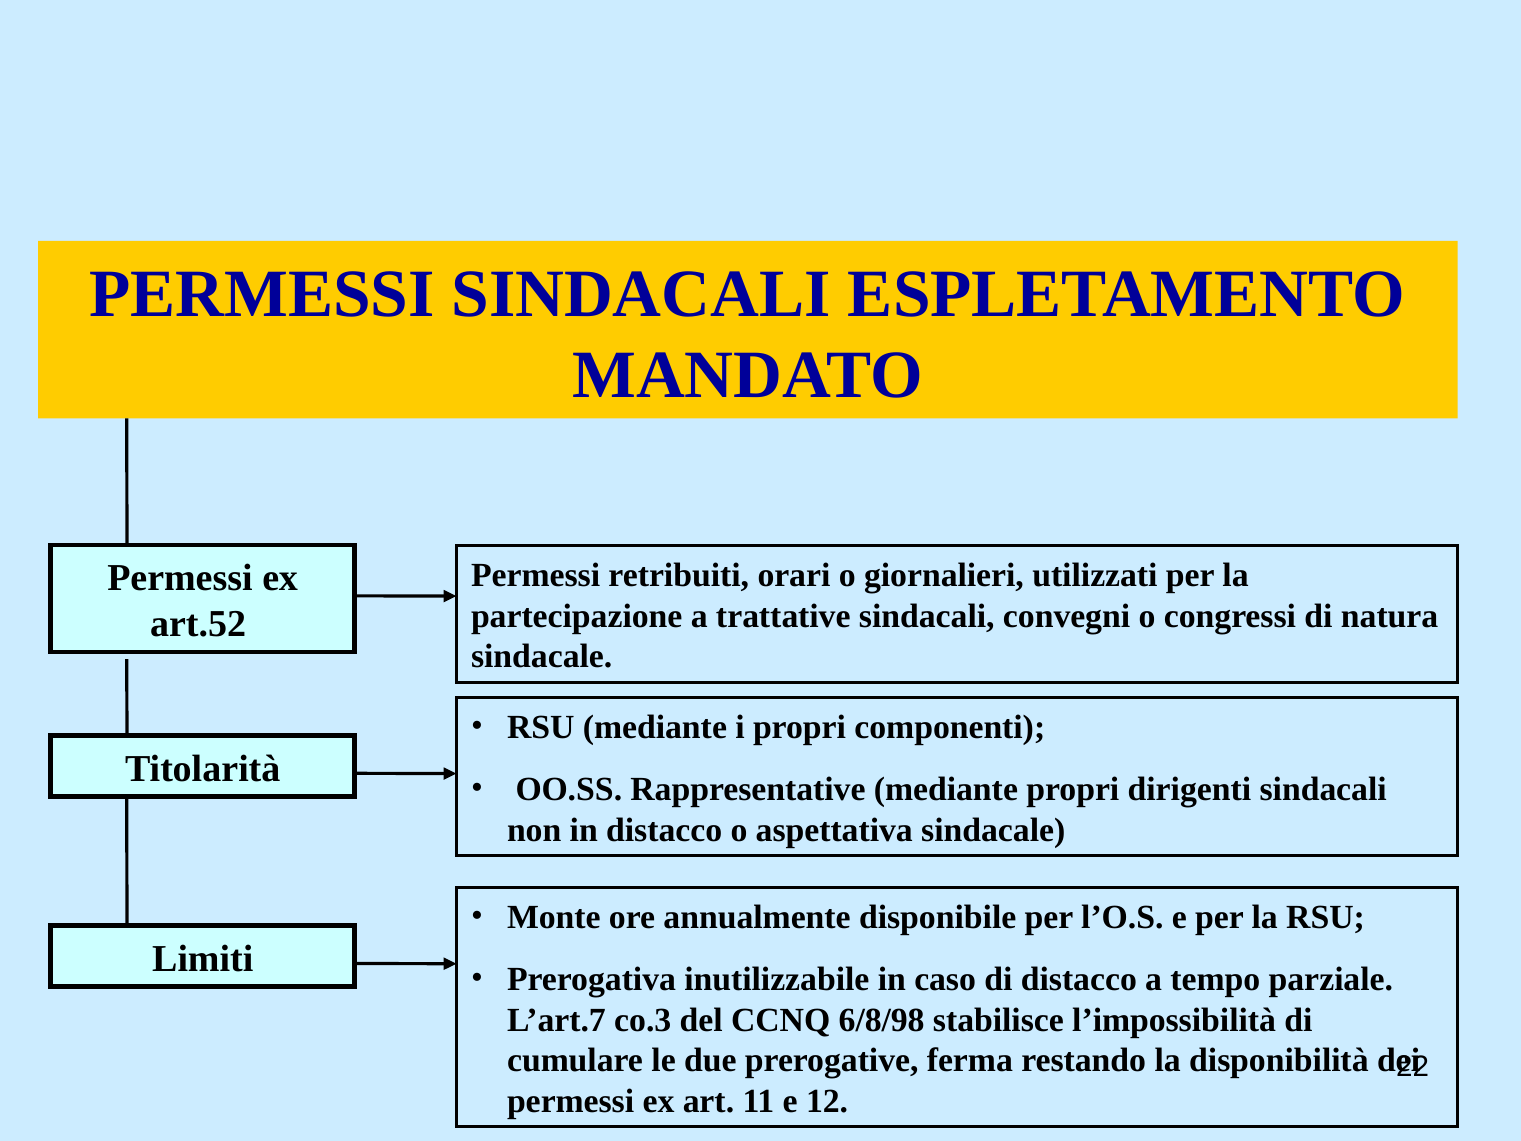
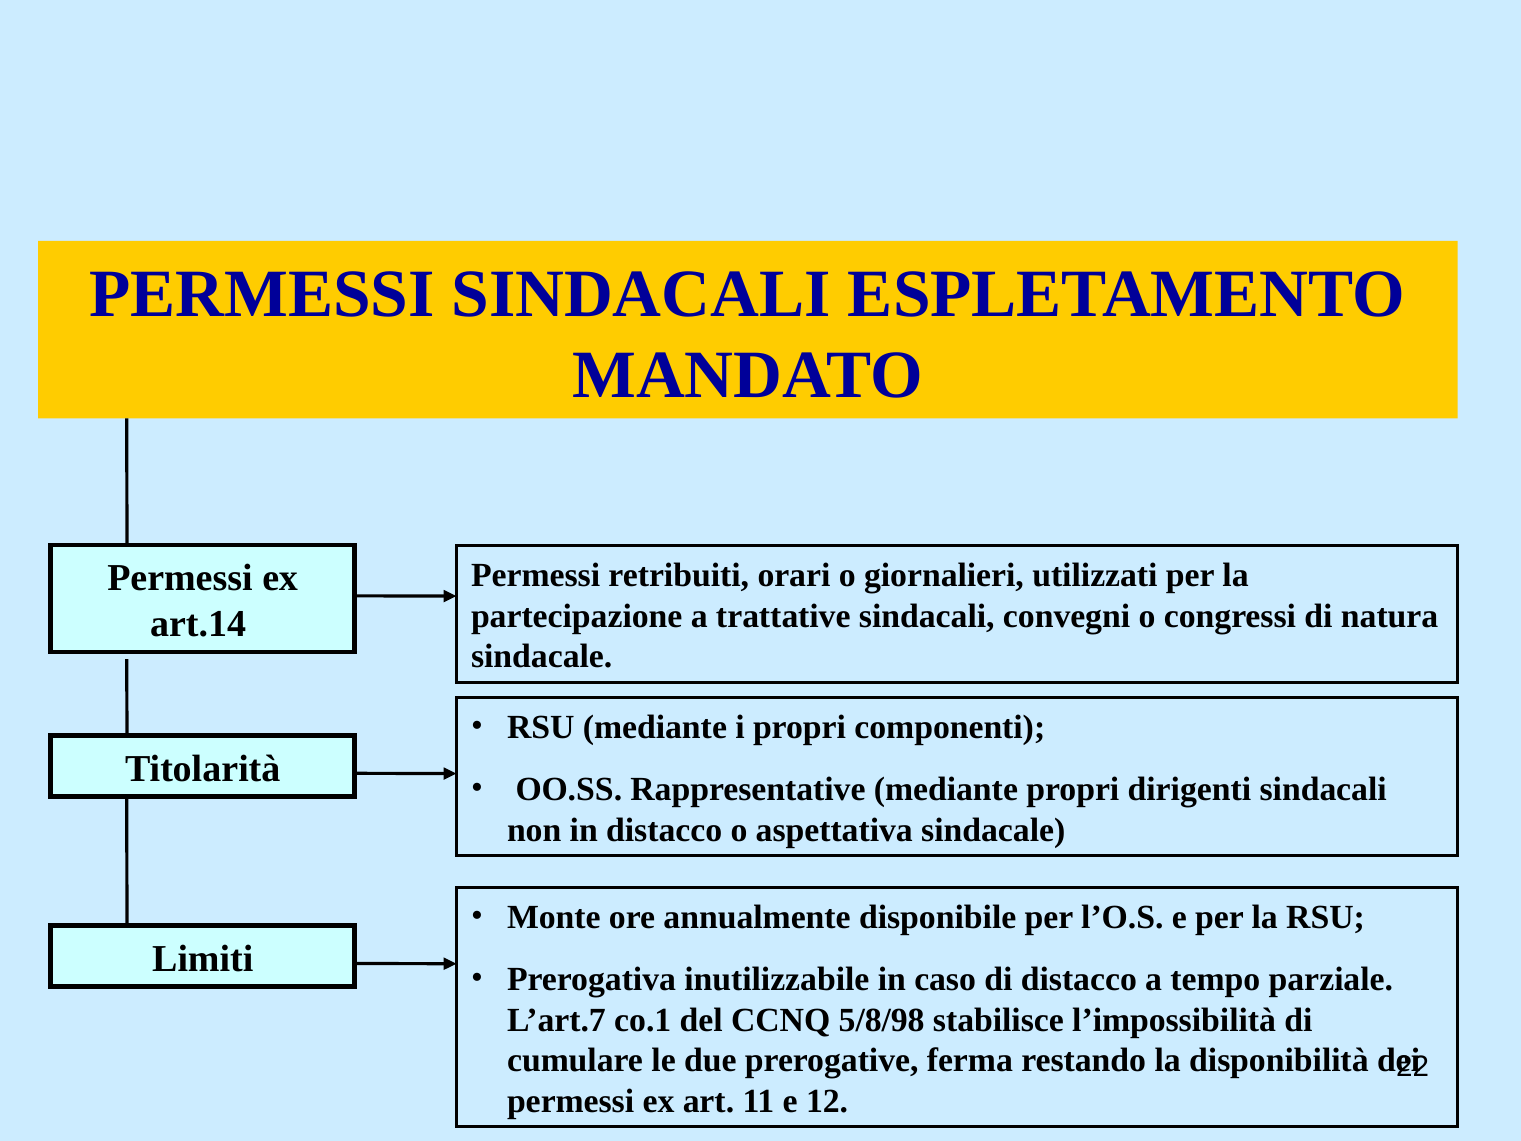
art.52: art.52 -> art.14
co.3: co.3 -> co.1
6/8/98: 6/8/98 -> 5/8/98
